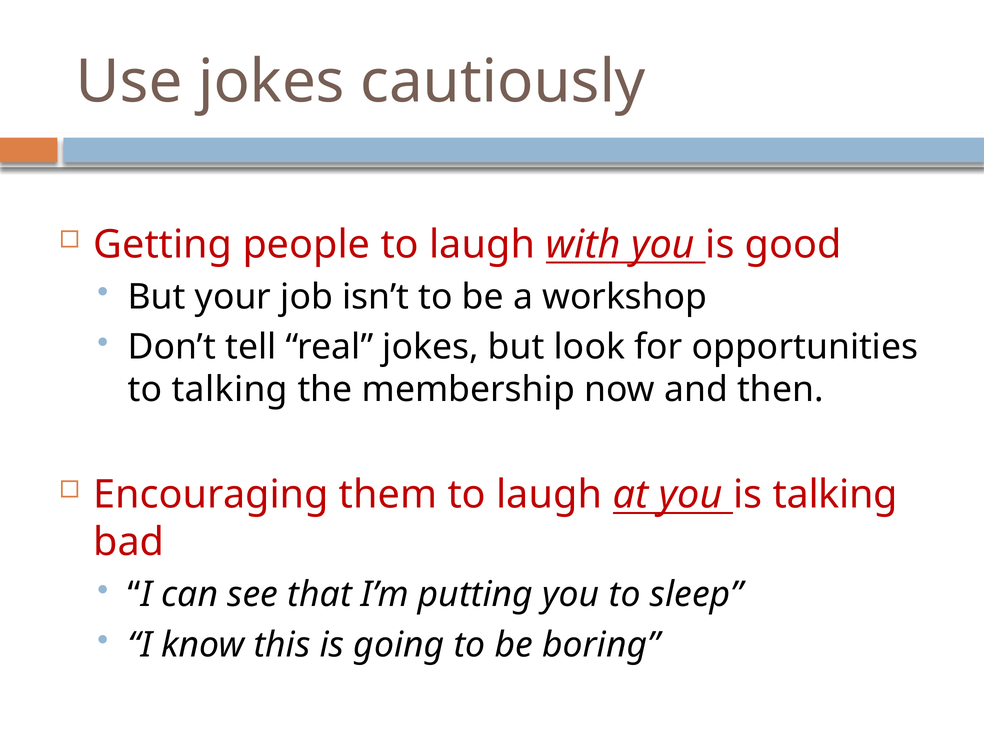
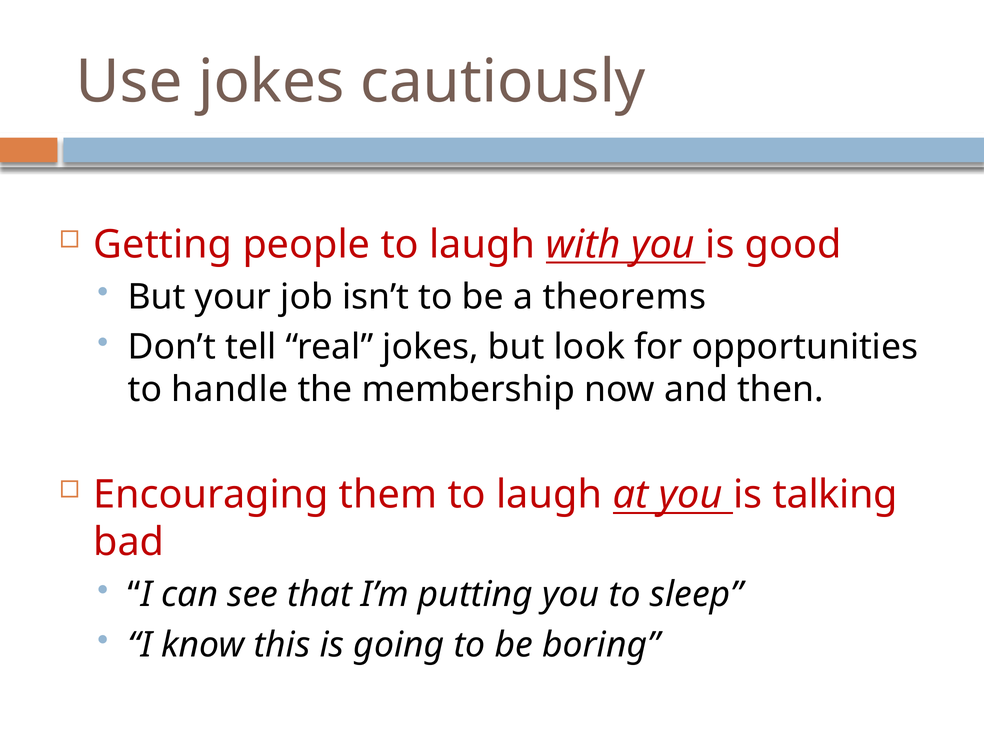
workshop: workshop -> theorems
to talking: talking -> handle
